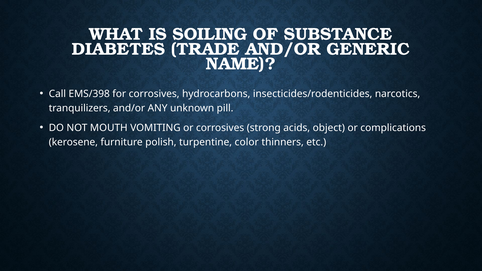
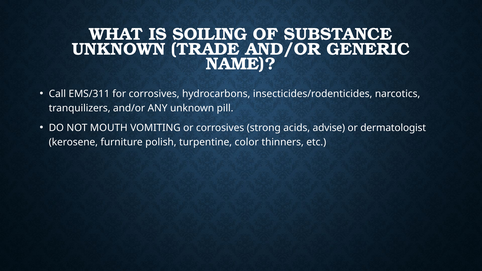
DIABETES at (118, 49): DIABETES -> UNKNOWN
EMS/398: EMS/398 -> EMS/311
object: object -> advise
complications: complications -> dermatologist
